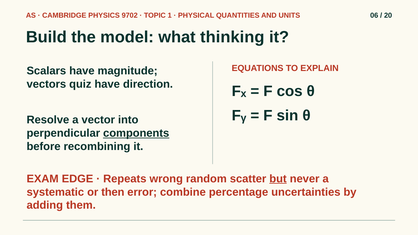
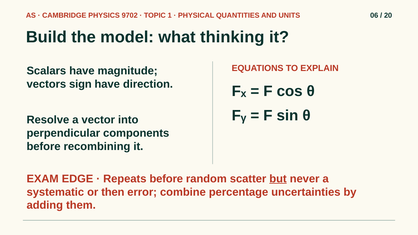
quiz: quiz -> sign
components underline: present -> none
Repeats wrong: wrong -> before
